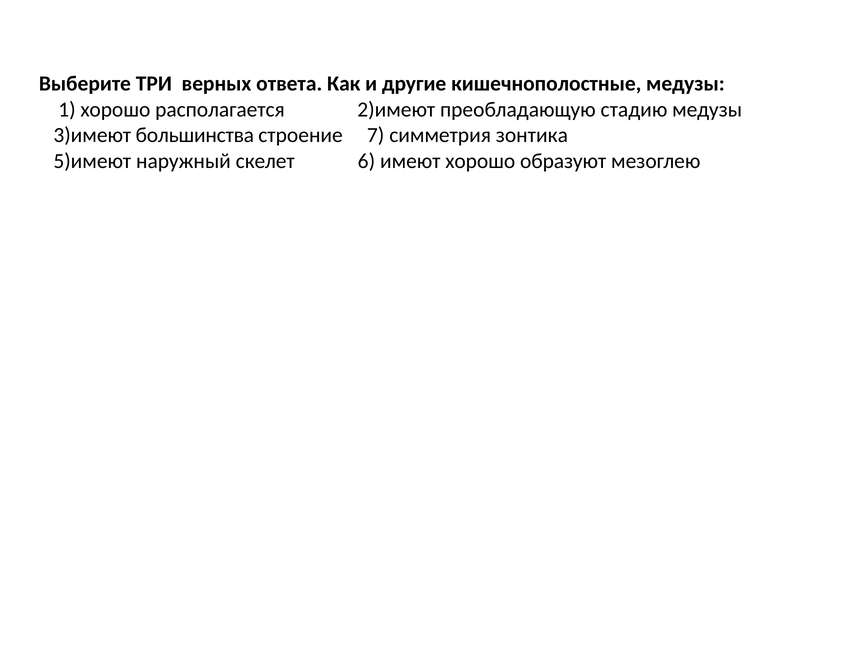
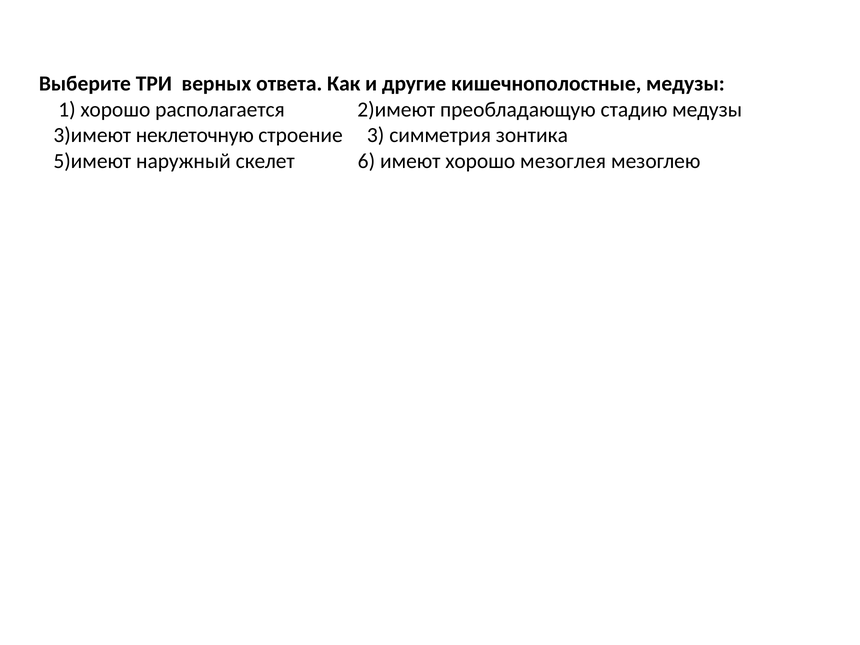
большинства: большинства -> неклеточную
7: 7 -> 3
образуют: образуют -> мезоглея
